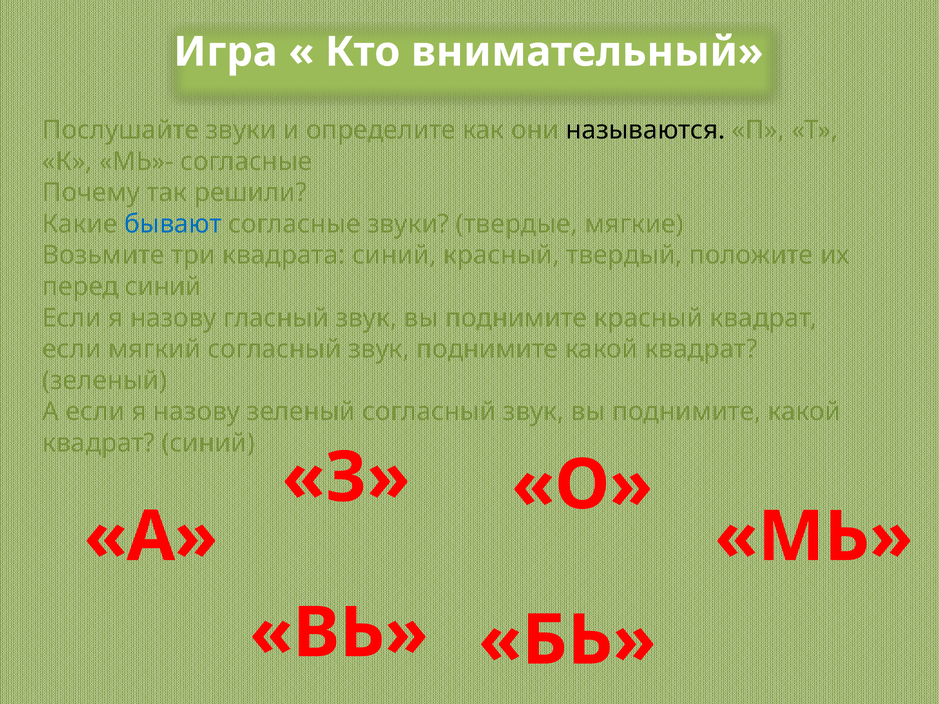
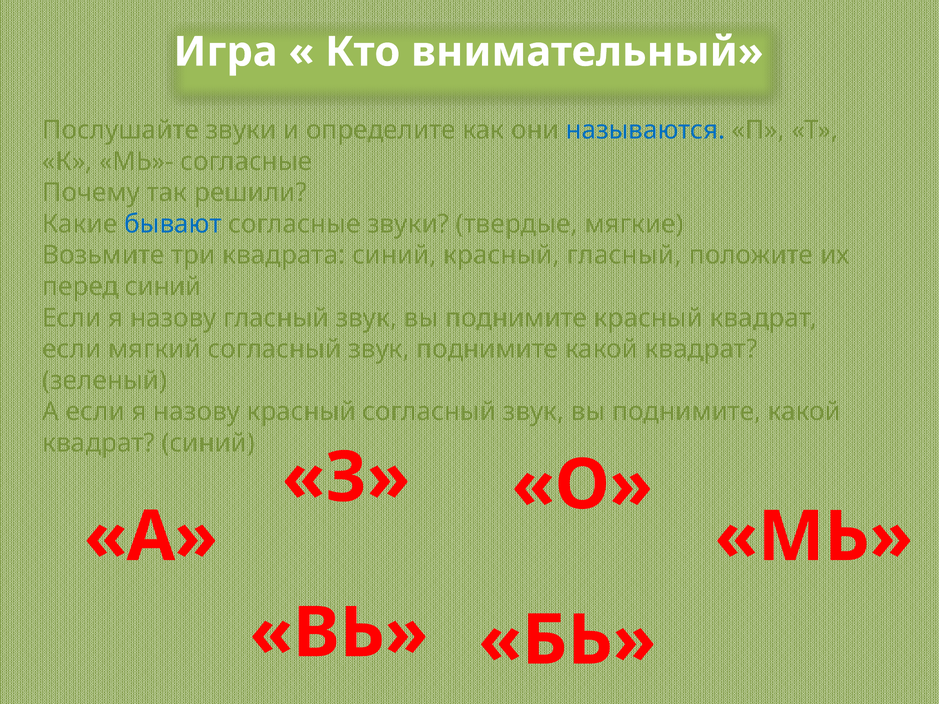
называются colour: black -> blue
красный твердый: твердый -> гласный
назову зеленый: зеленый -> красный
